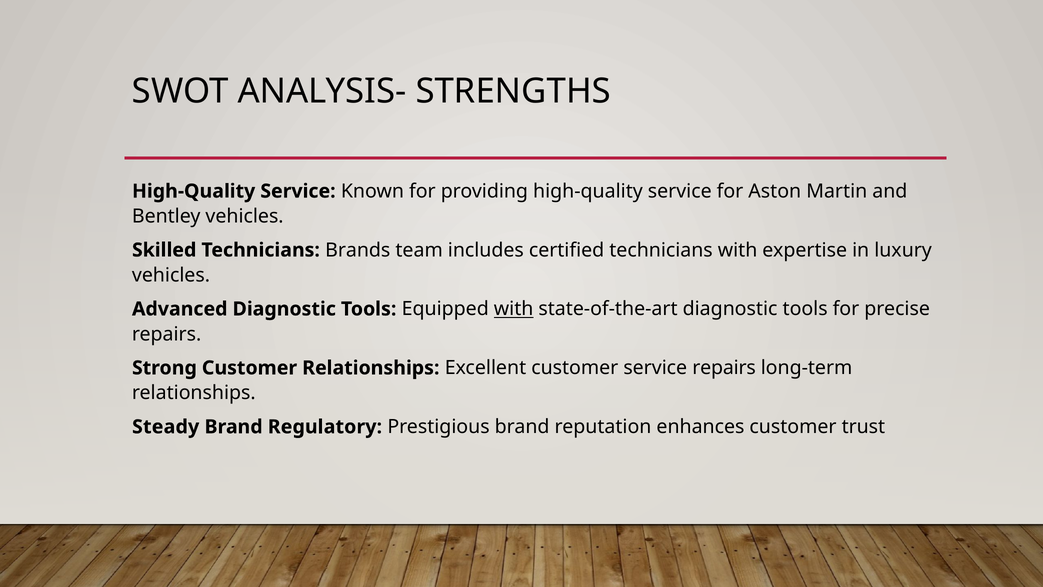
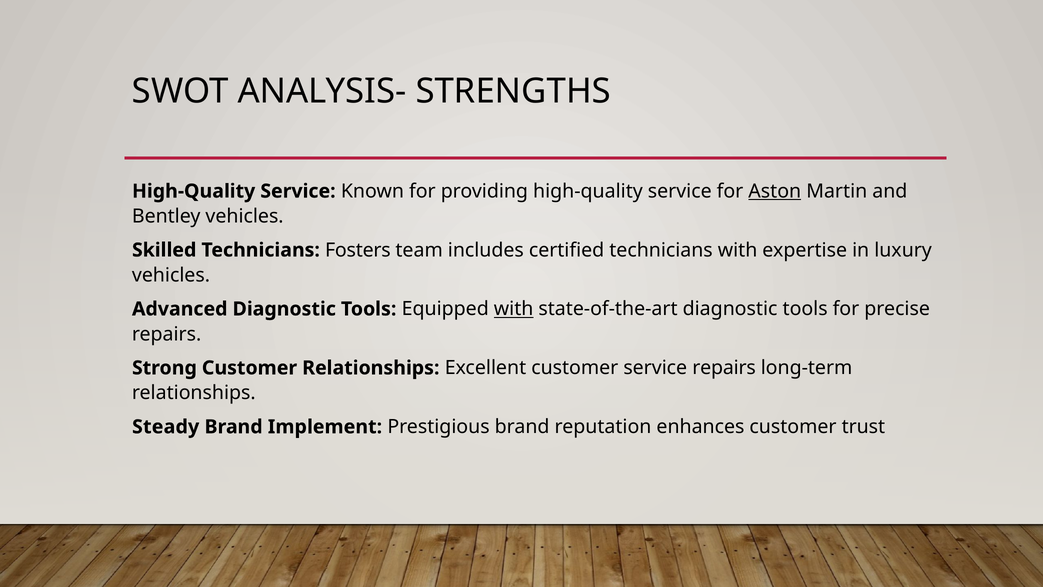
Aston underline: none -> present
Brands: Brands -> Fosters
Regulatory: Regulatory -> Implement
